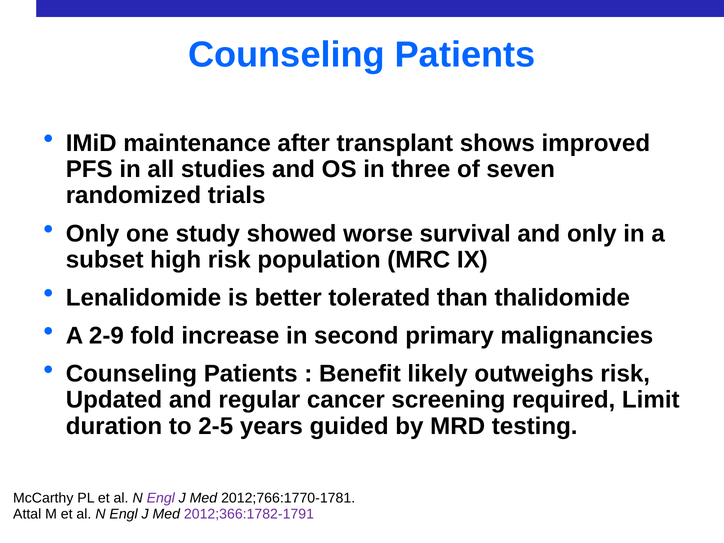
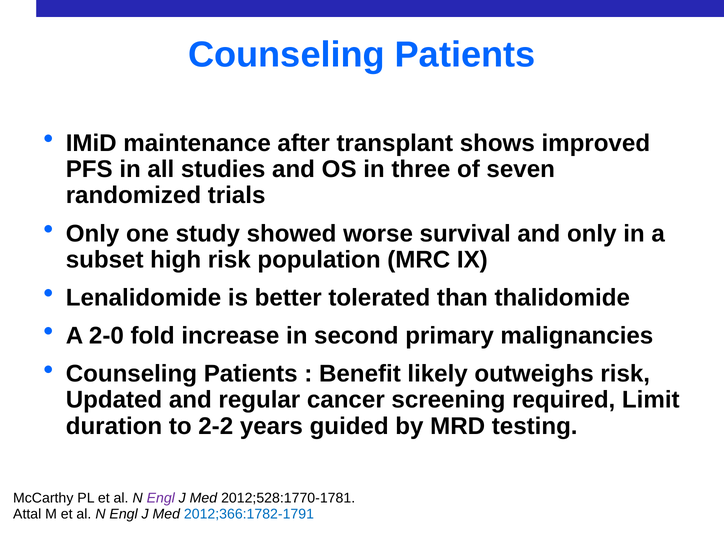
2-9: 2-9 -> 2-0
2-5: 2-5 -> 2-2
2012;766:1770-1781: 2012;766:1770-1781 -> 2012;528:1770-1781
2012;366:1782-1791 colour: purple -> blue
